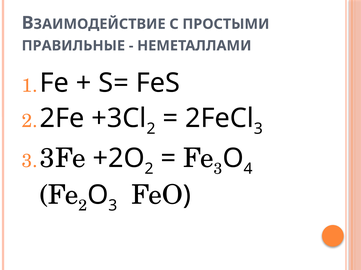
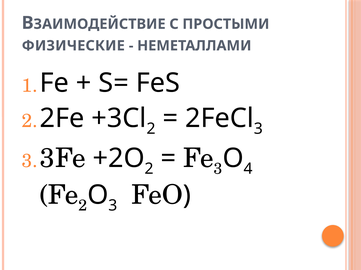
ПРАВИЛЬНЫЕ: ПРАВИЛЬНЫЕ -> ФИЗИЧЕСКИЕ
